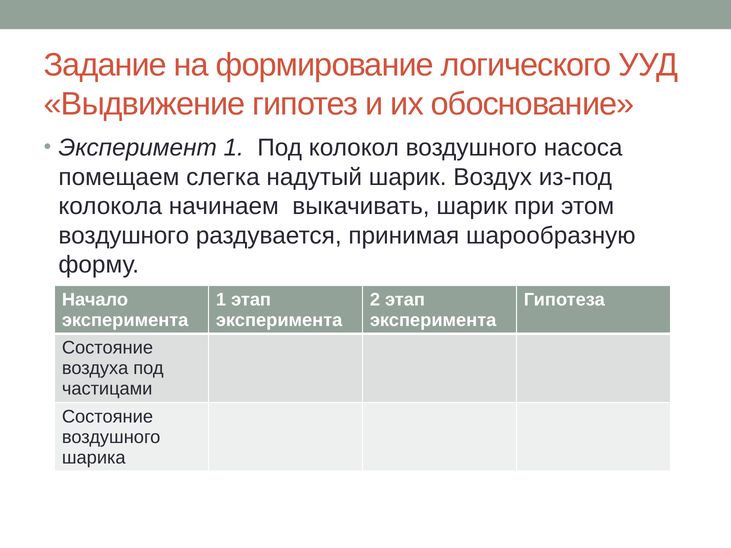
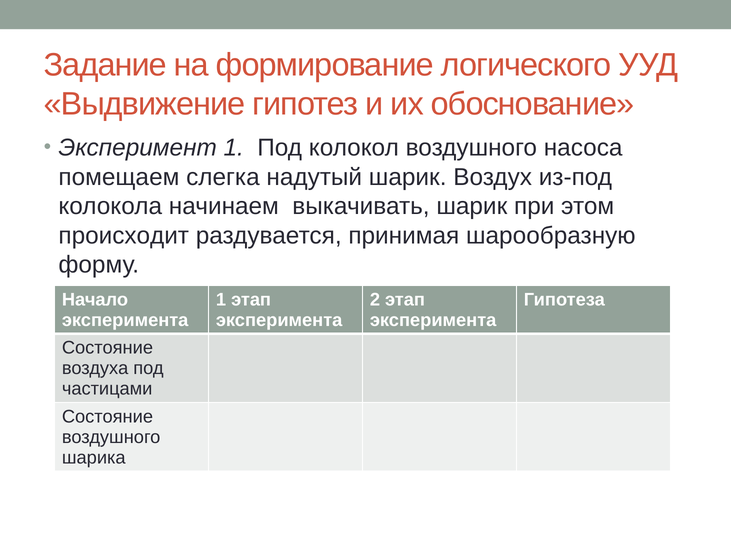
воздушного at (124, 236): воздушного -> происходит
